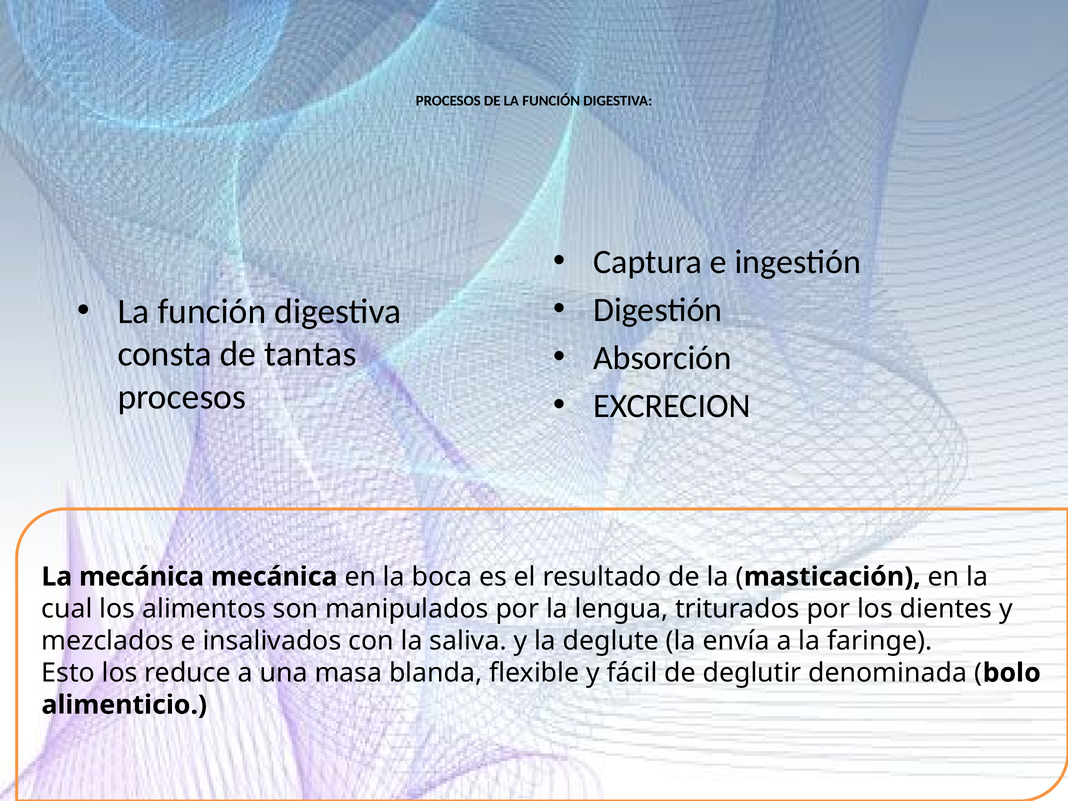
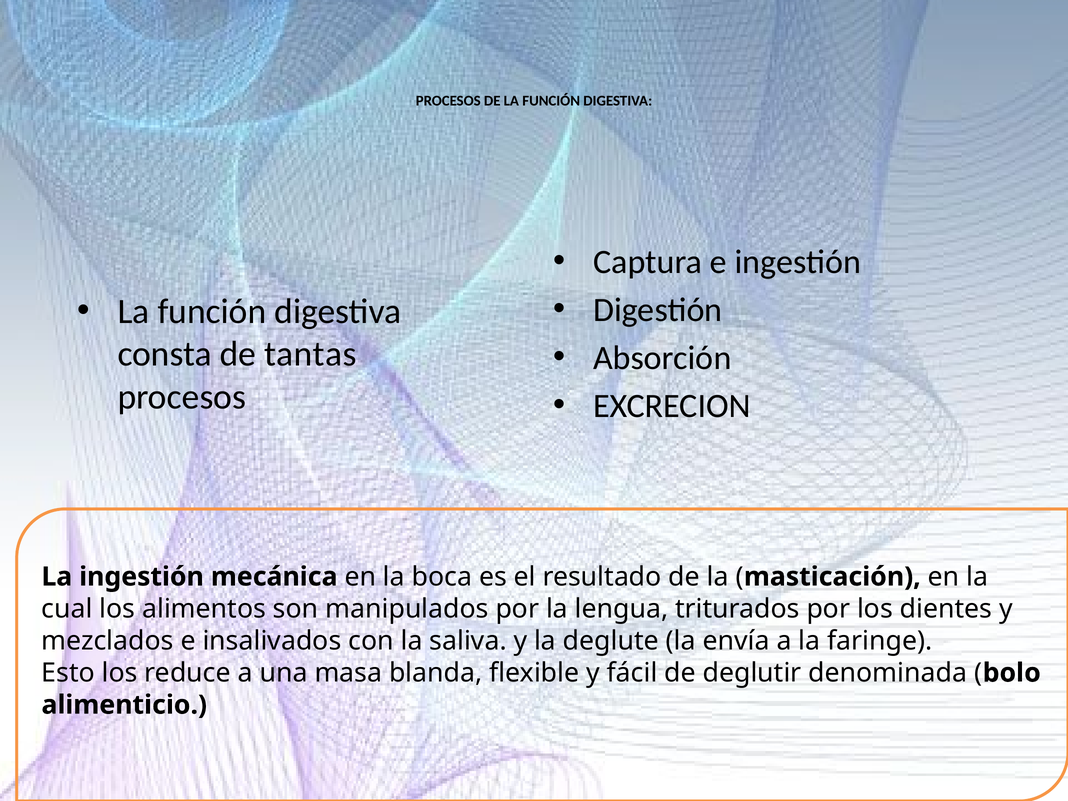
La mecánica: mecánica -> ingestión
